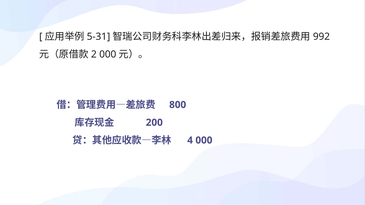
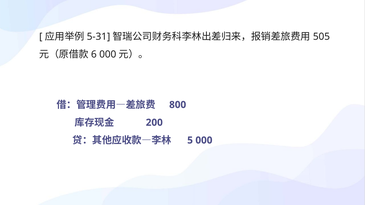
992: 992 -> 505
2: 2 -> 6
4: 4 -> 5
